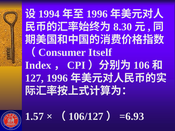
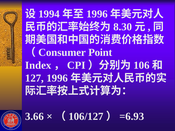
Itself: Itself -> Point
1.57: 1.57 -> 3.66
